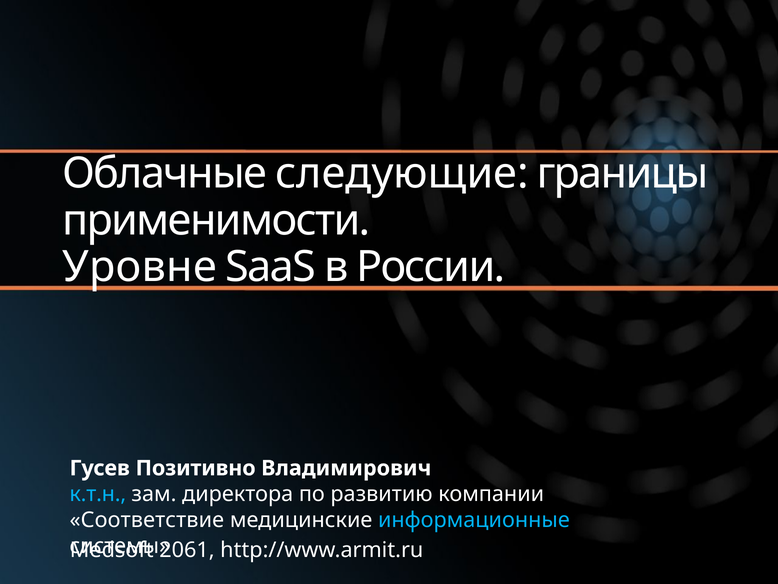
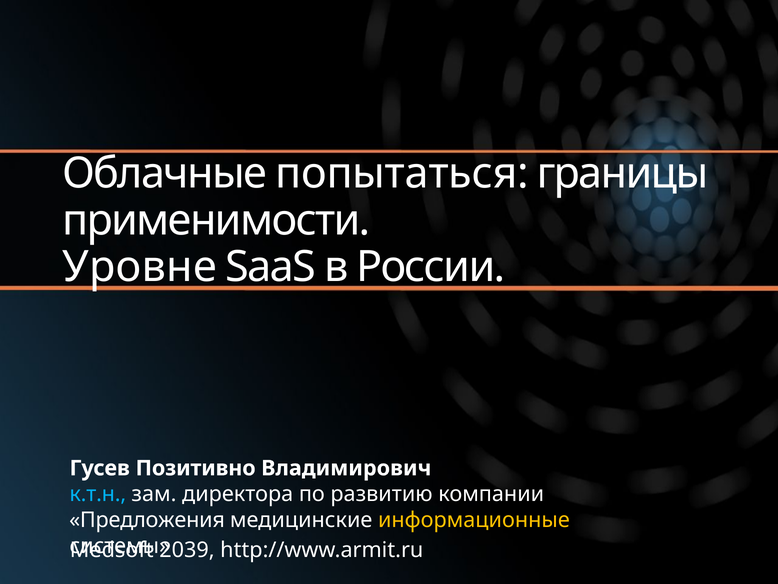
следующие: следующие -> попытаться
Соответствие: Соответствие -> Предложения
информационные colour: light blue -> yellow
2061: 2061 -> 2039
